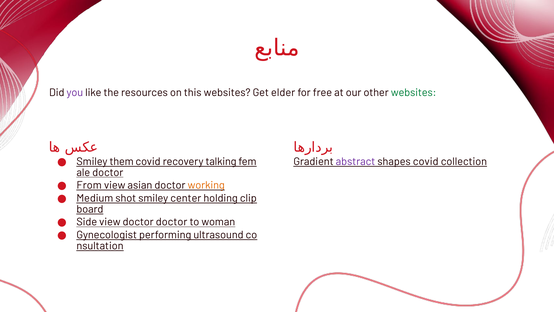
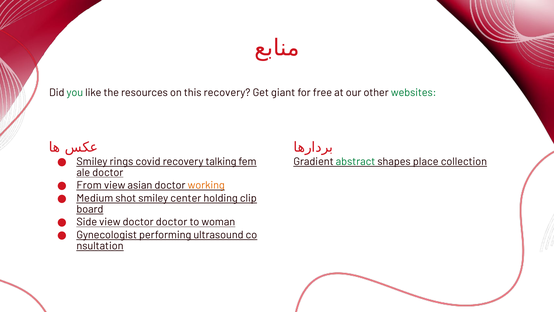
you colour: purple -> green
this websites: websites -> recovery
elder: elder -> giant
them: them -> rings
abstract colour: purple -> green
shapes covid: covid -> place
